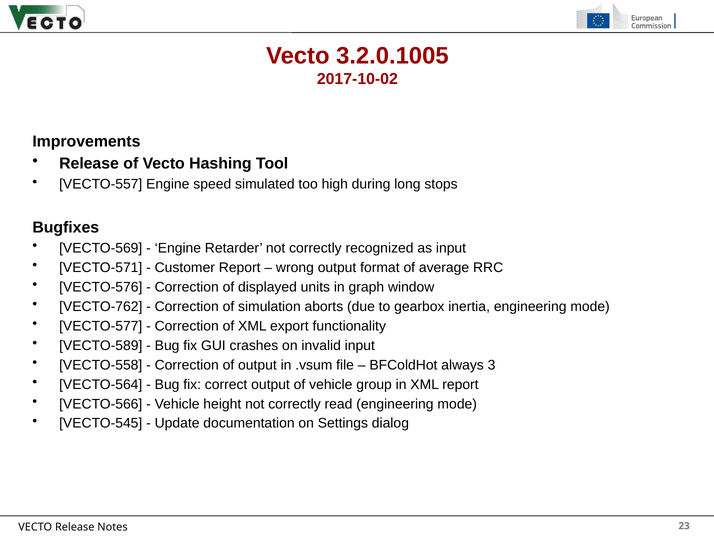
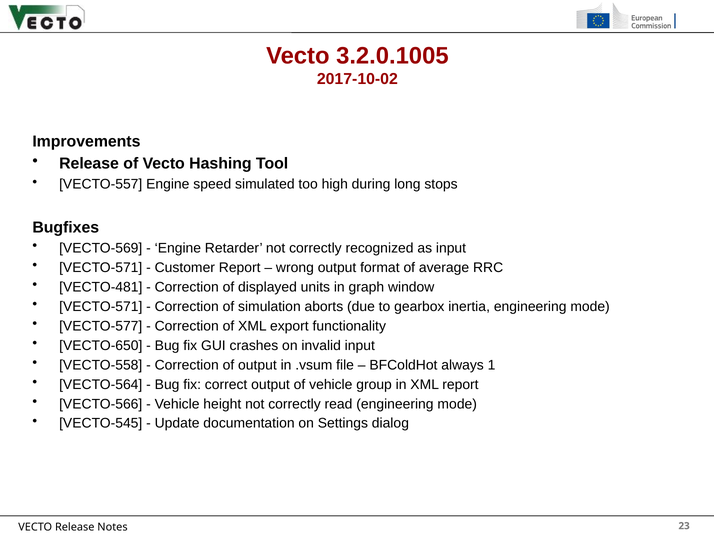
VECTO-576: VECTO-576 -> VECTO-481
VECTO-762 at (101, 306): VECTO-762 -> VECTO-571
VECTO-589: VECTO-589 -> VECTO-650
3: 3 -> 1
